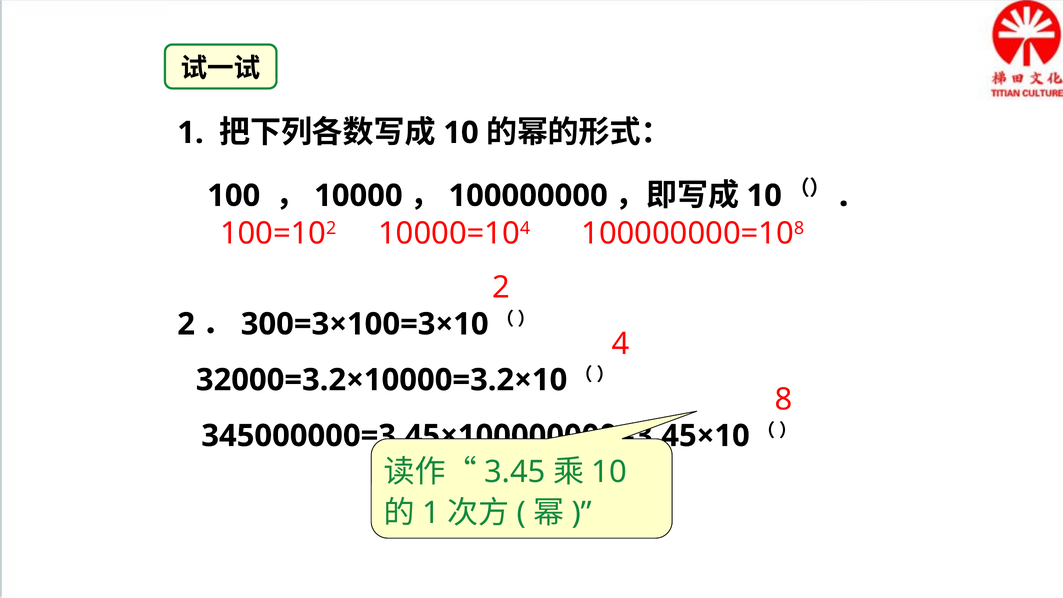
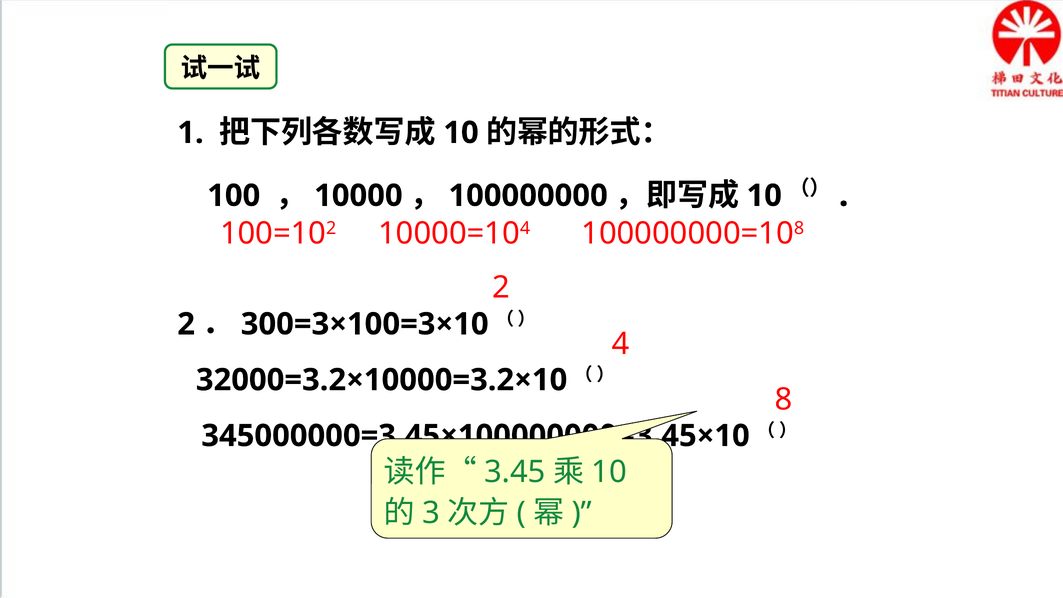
1 at (431, 513): 1 -> 3
